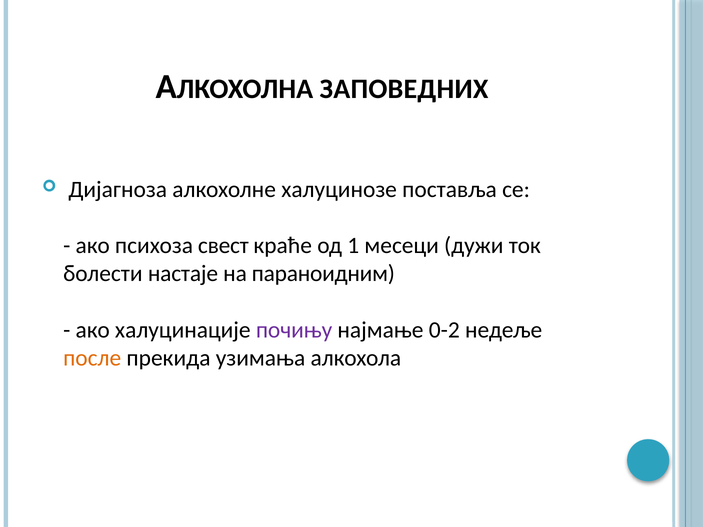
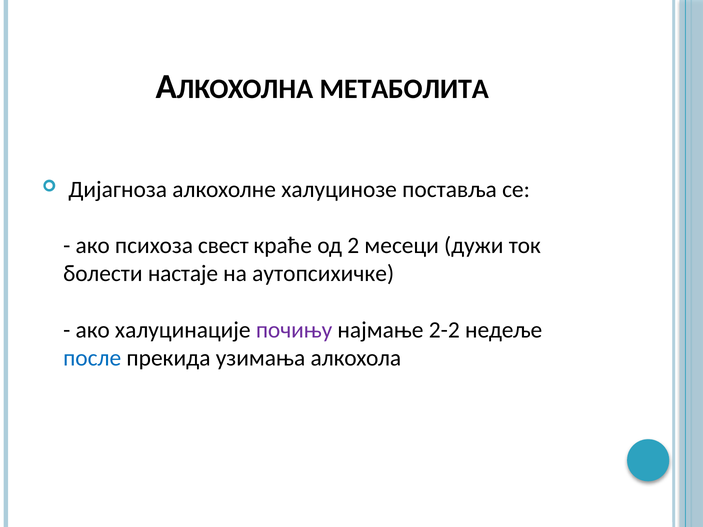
ЗАПОВЕДНИХ: ЗАПОВЕДНИХ -> МЕТАБОЛИТА
1: 1 -> 2
параноидним: параноидним -> аутопсихичке
0-2: 0-2 -> 2-2
после colour: orange -> blue
